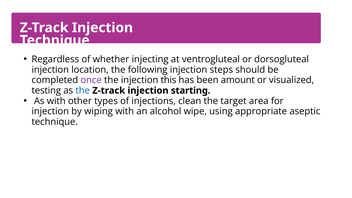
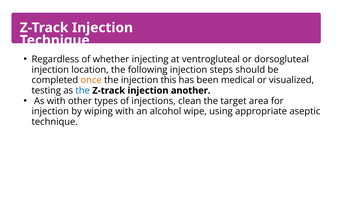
once colour: purple -> orange
amount: amount -> medical
starting: starting -> another
